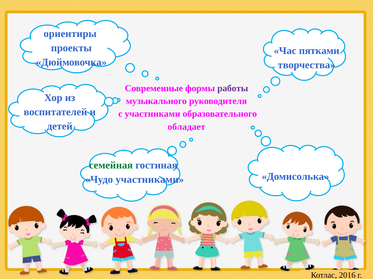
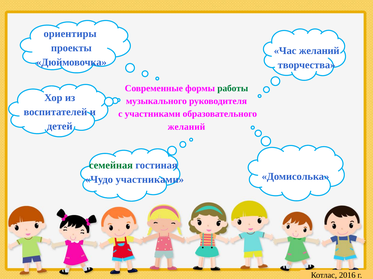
Час пятками: пятками -> желаний
работы colour: purple -> green
обладает at (186, 127): обладает -> желаний
